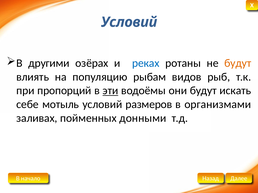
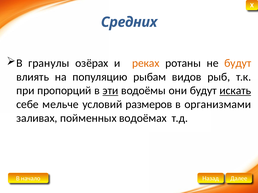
Условий at (129, 22): Условий -> Средних
другими: другими -> гранулы
реках colour: blue -> orange
искать underline: none -> present
мотыль: мотыль -> мельче
донными: донными -> водоёмах
